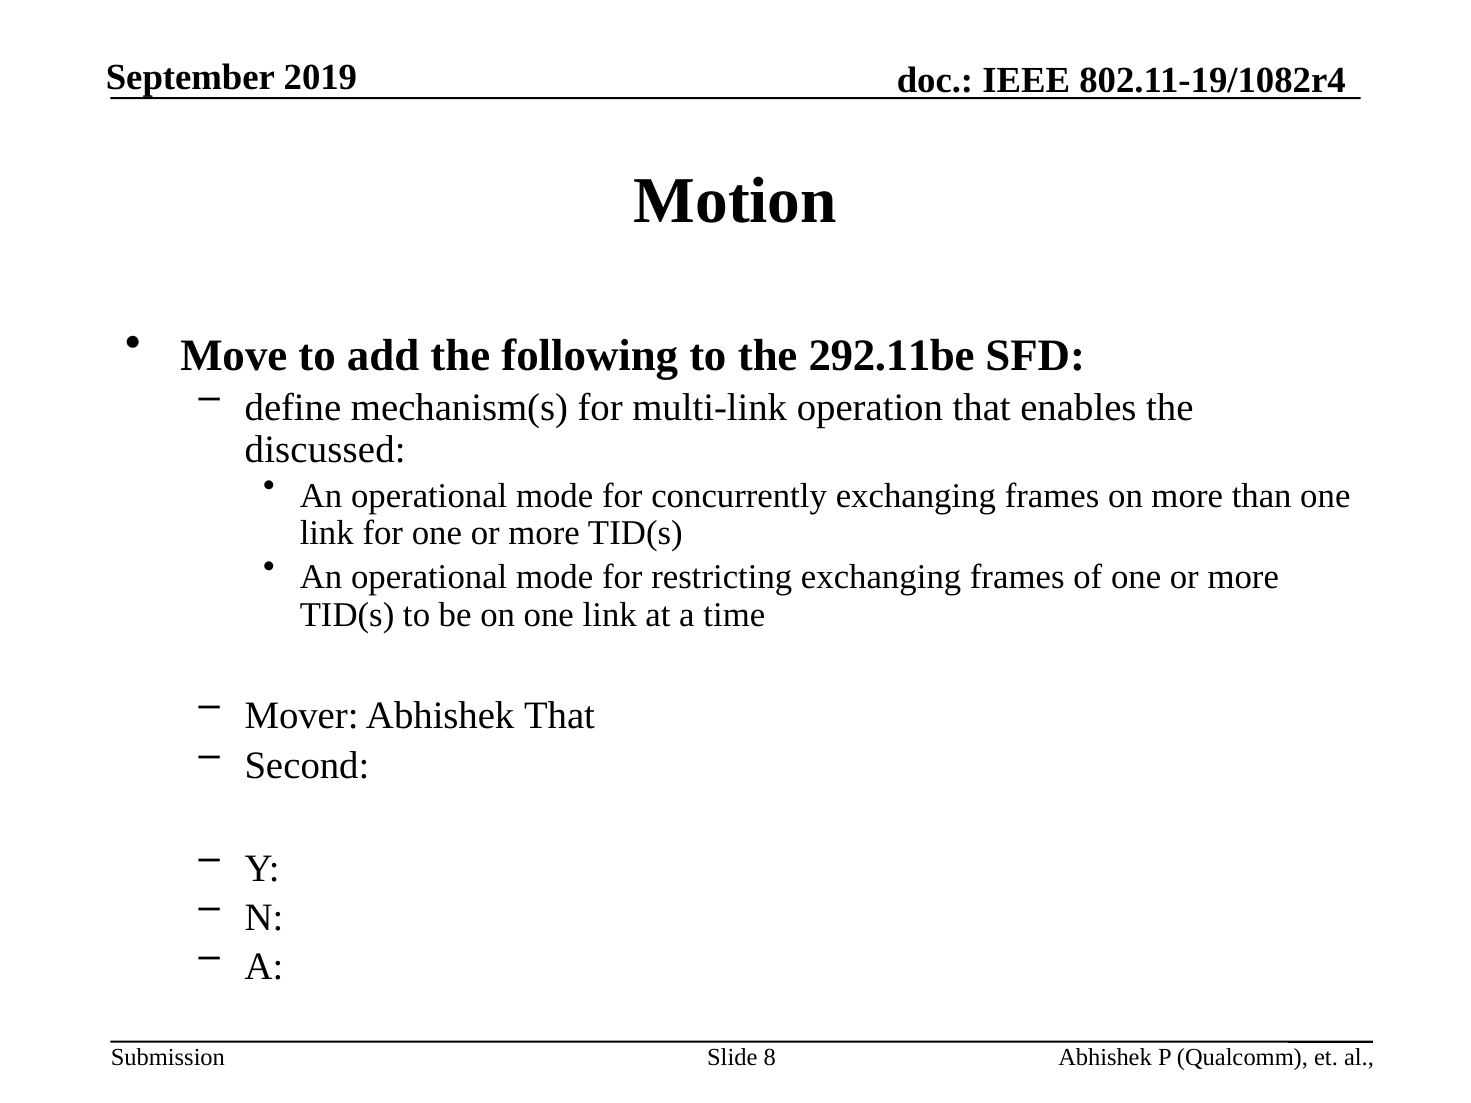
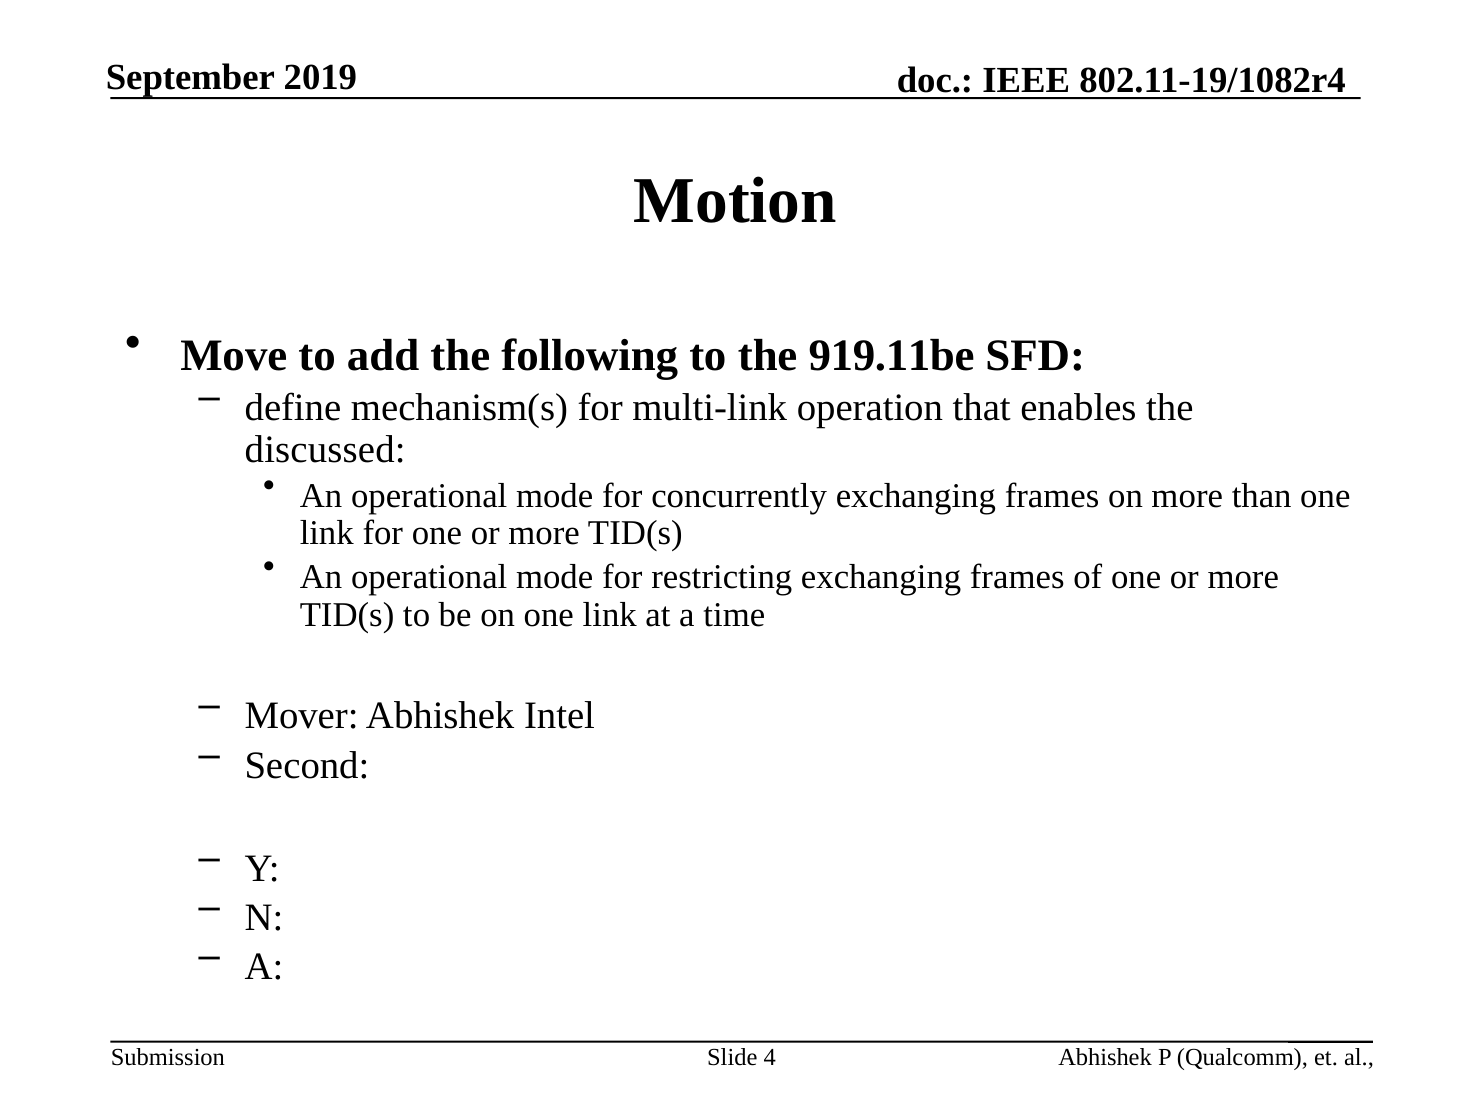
292.11be: 292.11be -> 919.11be
Abhishek That: That -> Intel
8: 8 -> 4
